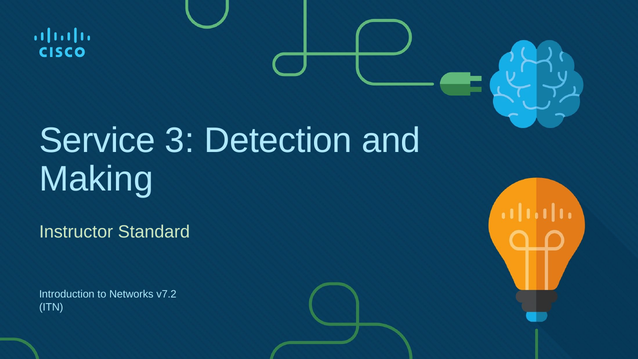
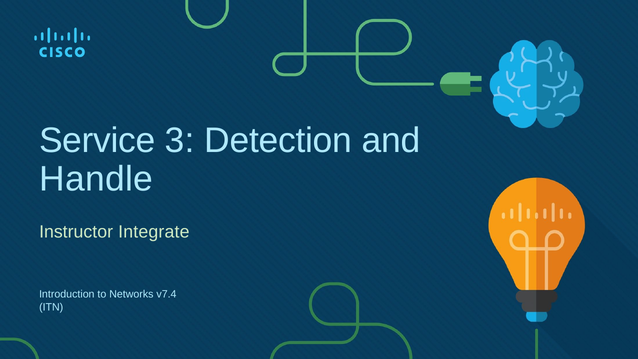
Making: Making -> Handle
Standard: Standard -> Integrate
v7.2: v7.2 -> v7.4
